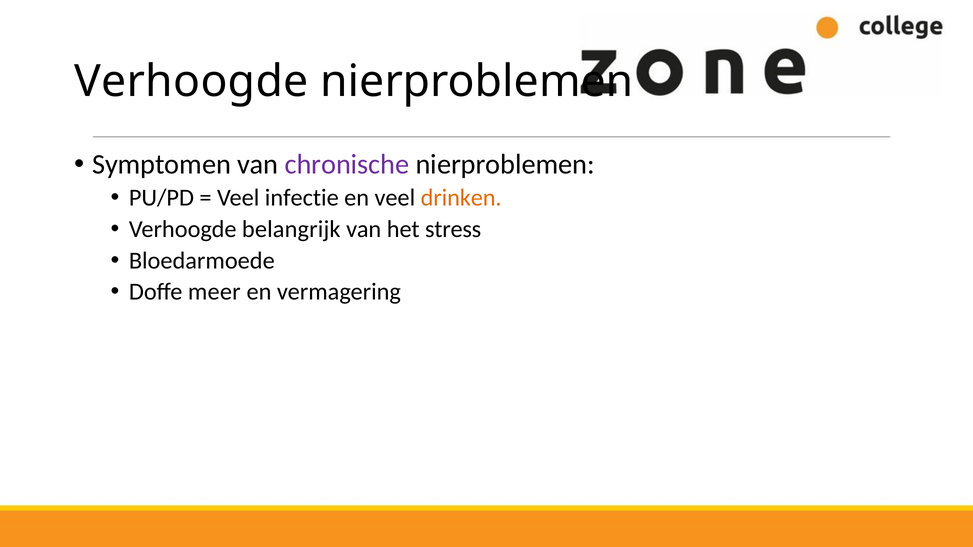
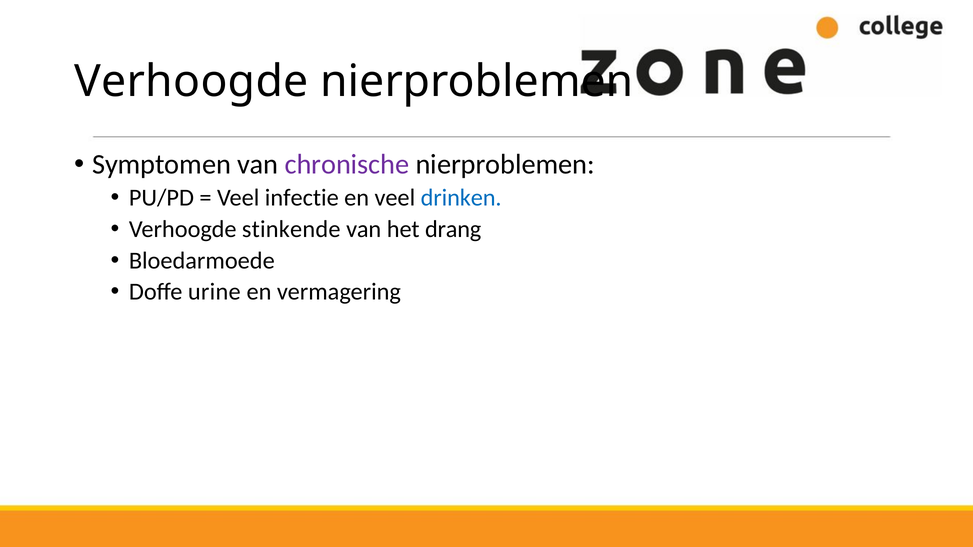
drinken colour: orange -> blue
belangrijk: belangrijk -> stinkende
stress: stress -> drang
meer: meer -> urine
